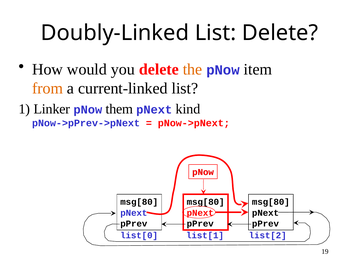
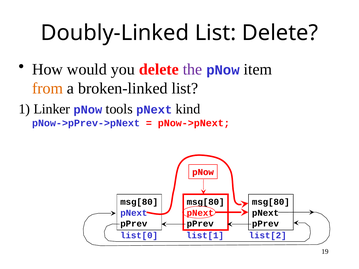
the colour: orange -> purple
current-linked: current-linked -> broken-linked
them: them -> tools
